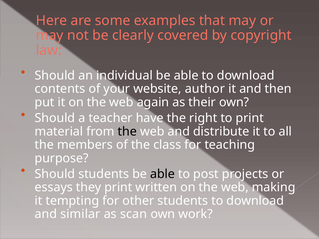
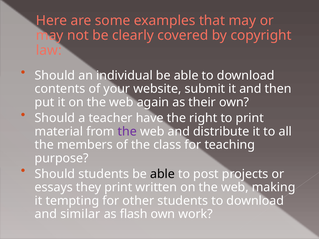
author: author -> submit
the at (127, 132) colour: black -> purple
scan: scan -> flash
